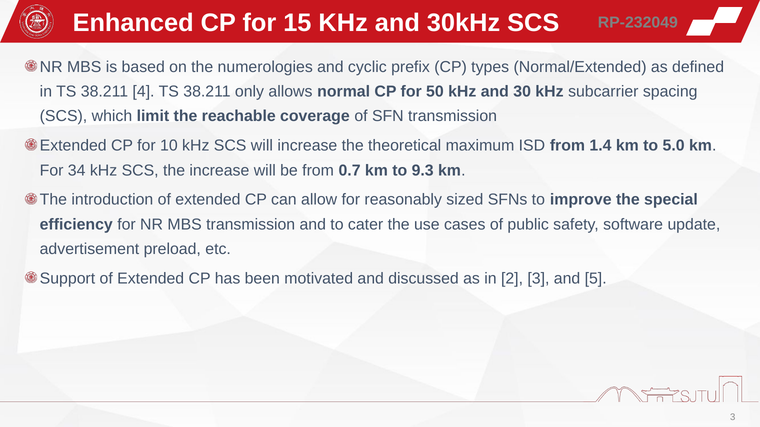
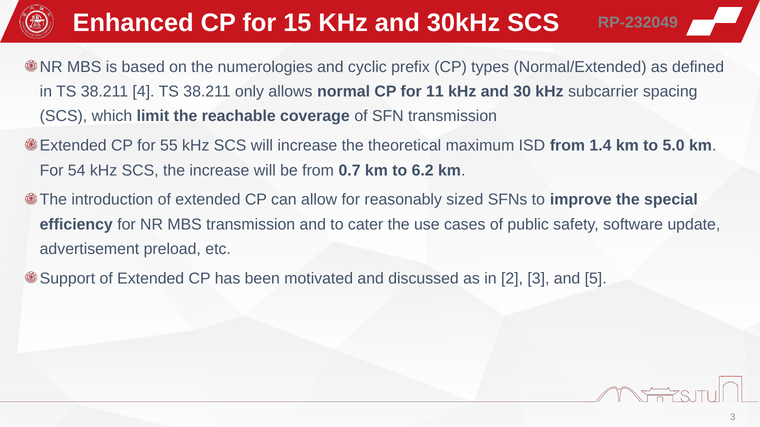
50: 50 -> 11
10: 10 -> 55
34: 34 -> 54
9.3: 9.3 -> 6.2
